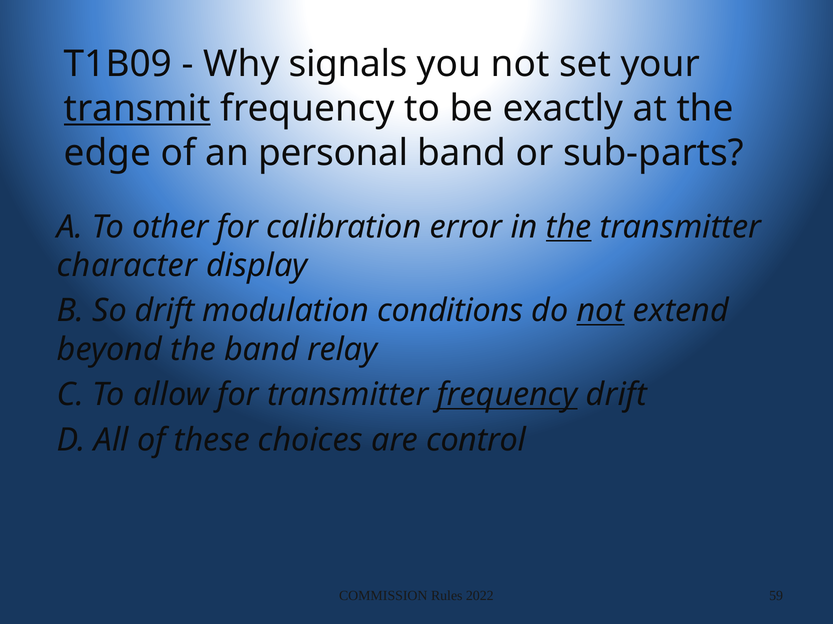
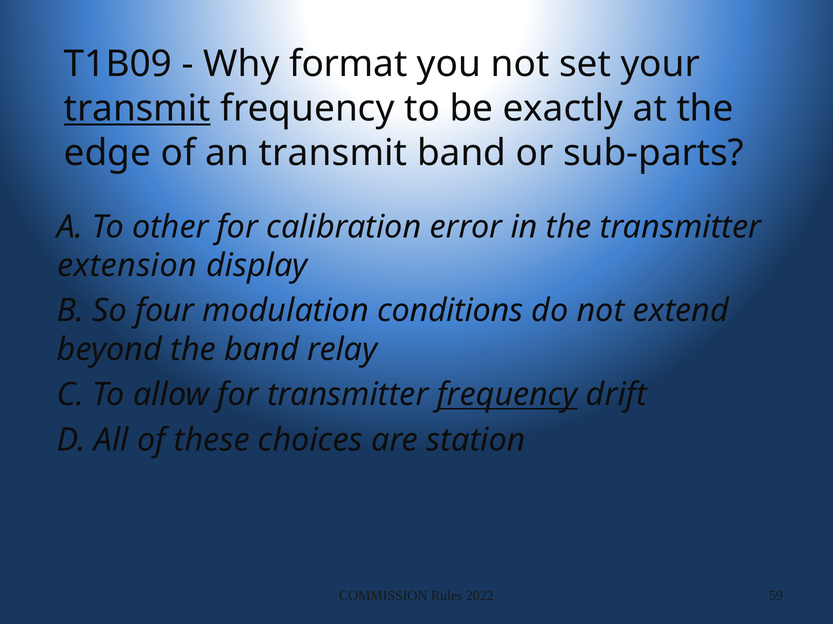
signals: signals -> format
an personal: personal -> transmit
the at (569, 227) underline: present -> none
character: character -> extension
So drift: drift -> four
not at (601, 311) underline: present -> none
control: control -> station
